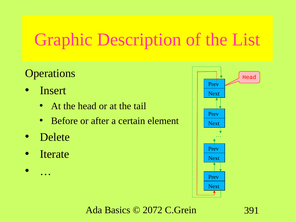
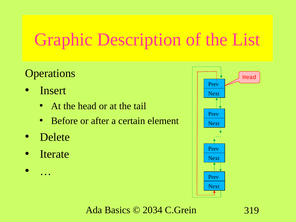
2072: 2072 -> 2034
391: 391 -> 319
